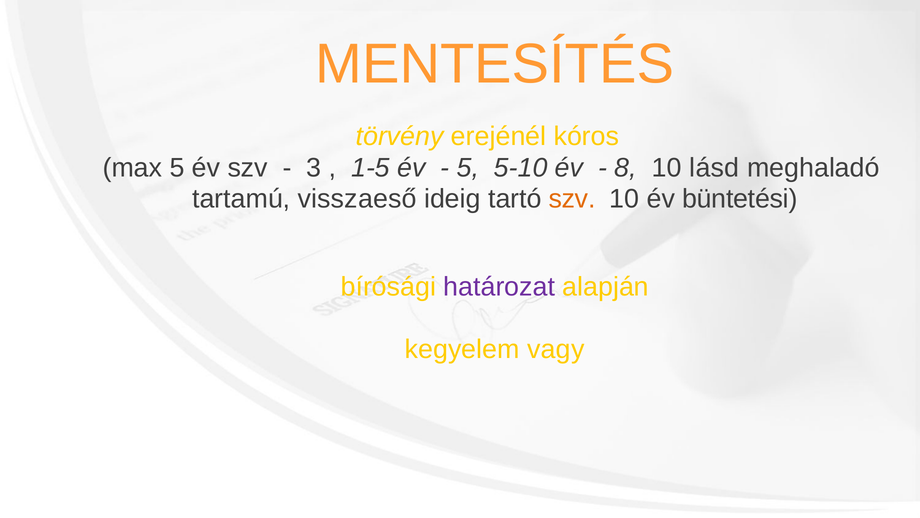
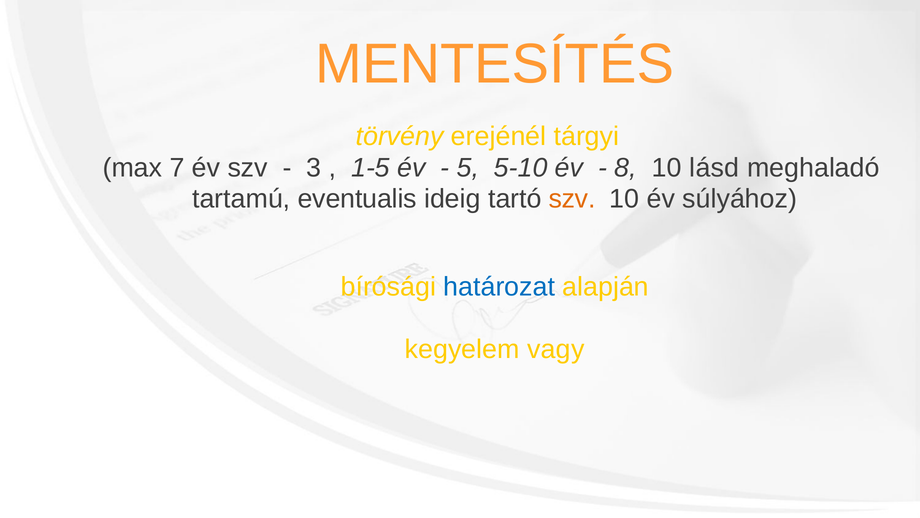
kóros: kóros -> tárgyi
max 5: 5 -> 7
visszaeső: visszaeső -> eventualis
büntetési: büntetési -> súlyához
határozat colour: purple -> blue
